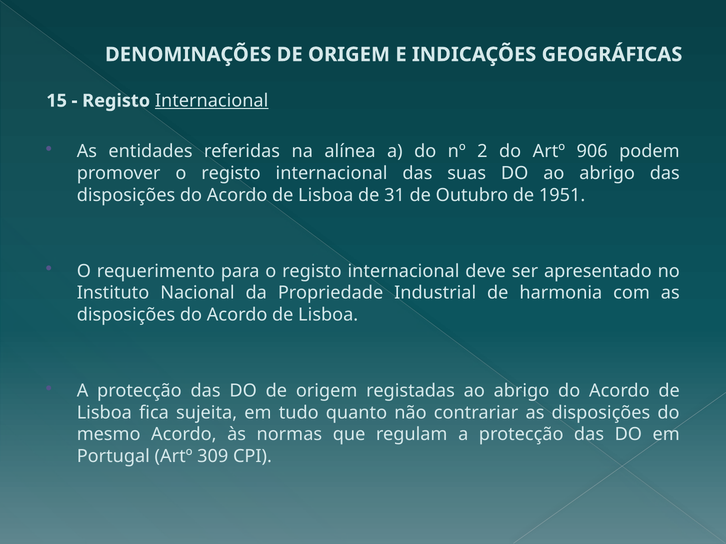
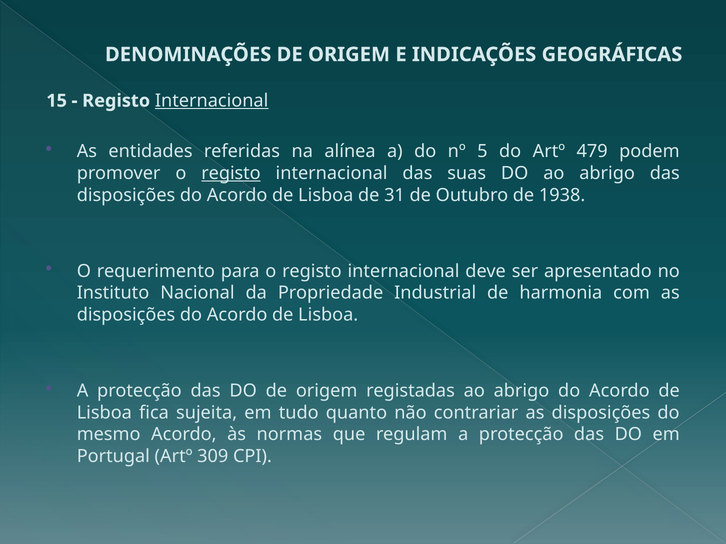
2: 2 -> 5
906: 906 -> 479
registo at (231, 173) underline: none -> present
1951: 1951 -> 1938
